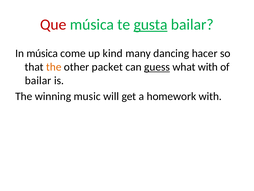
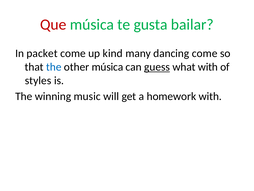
gusta underline: present -> none
In música: música -> packet
dancing hacer: hacer -> come
the at (54, 67) colour: orange -> blue
other packet: packet -> música
bailar at (38, 80): bailar -> styles
